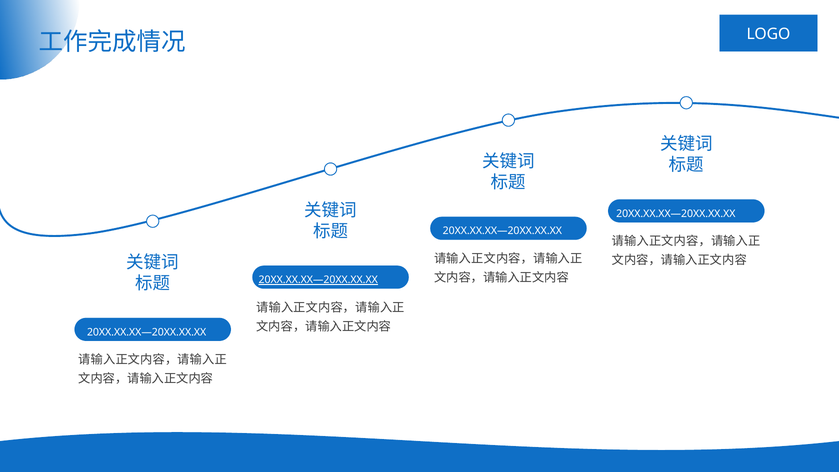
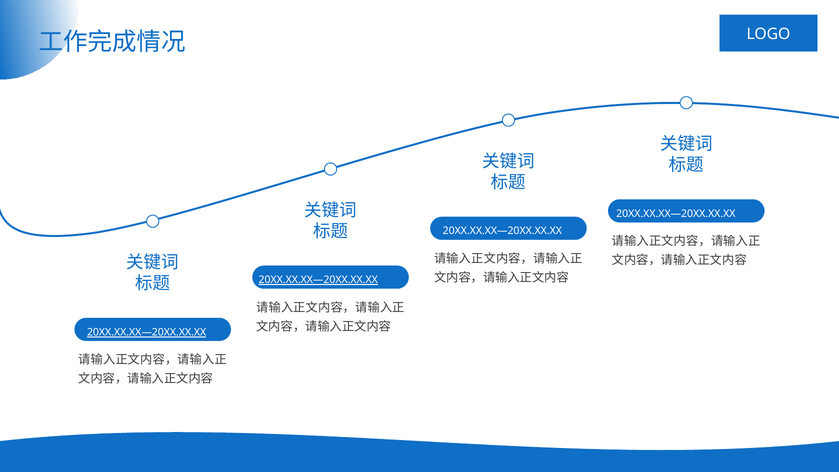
20XX.XX.XX—20XX.XX.XX at (147, 332) underline: none -> present
